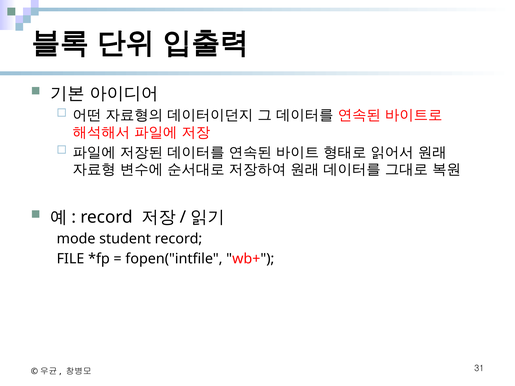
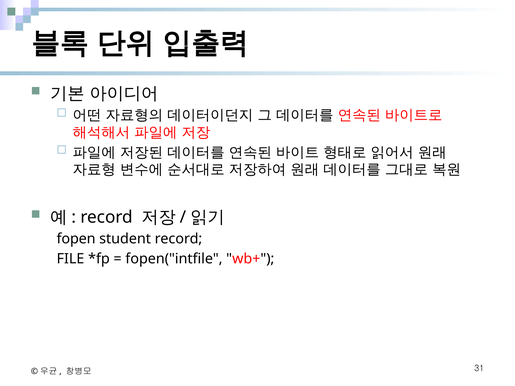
mode: mode -> fopen
